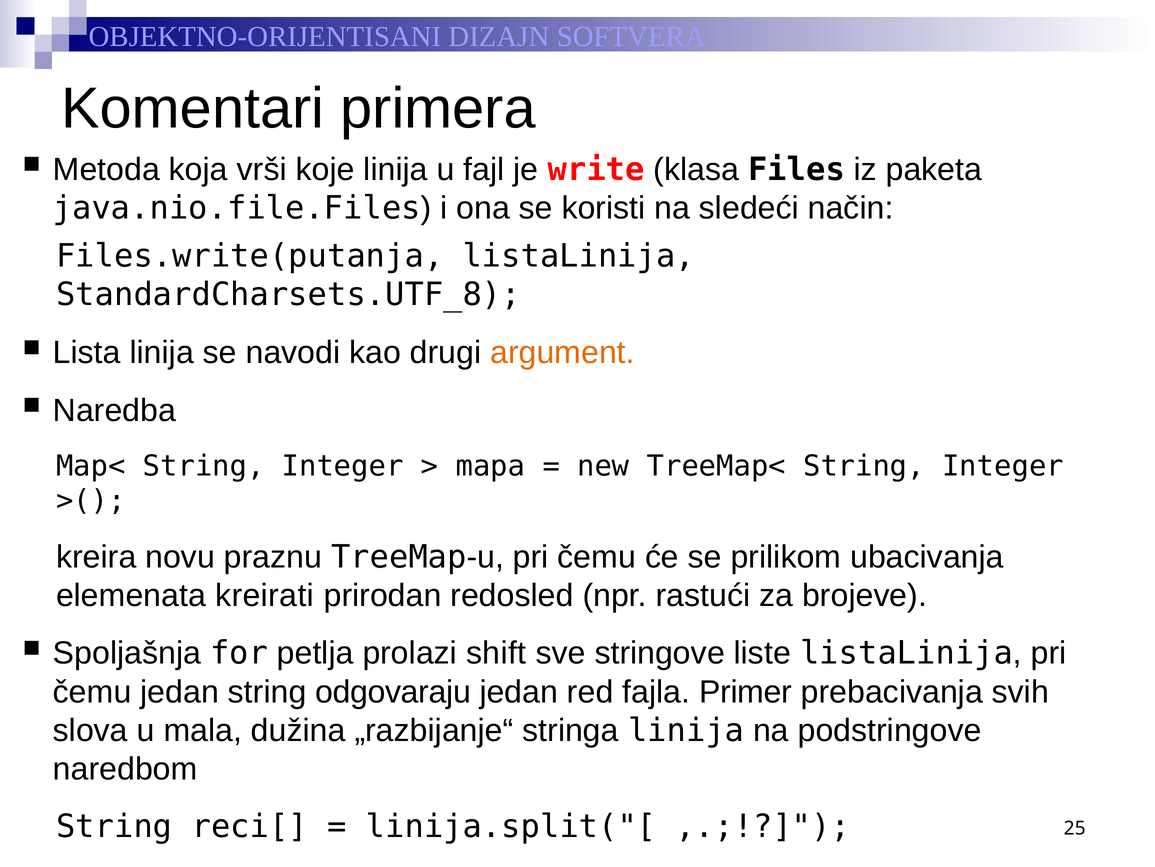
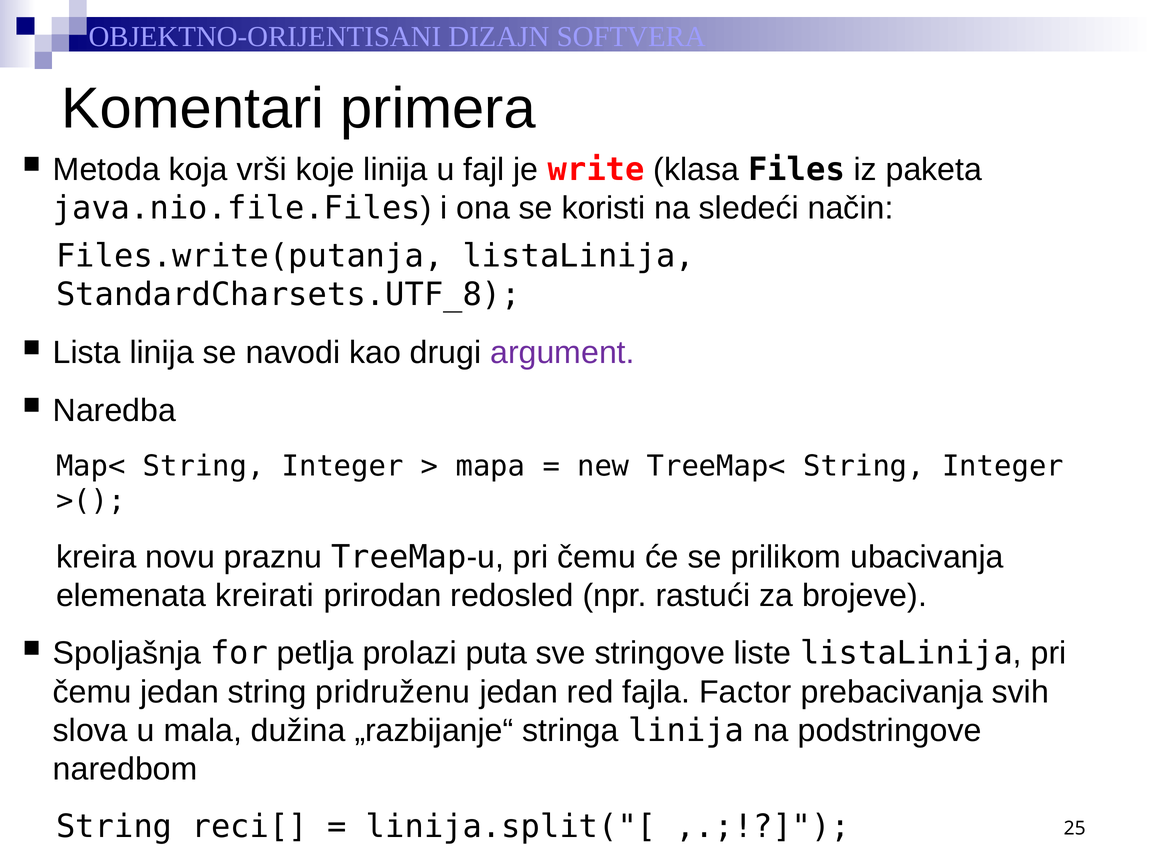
argument colour: orange -> purple
shift: shift -> puta
odgovaraju: odgovaraju -> pridruženu
Primer: Primer -> Factor
